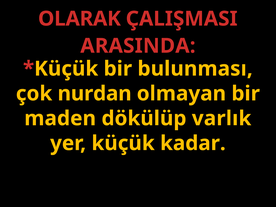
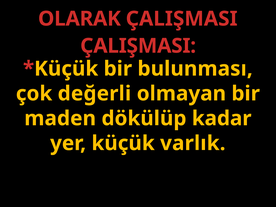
ARASINDA at (138, 46): ARASINDA -> ÇALIŞMASI
nurdan: nurdan -> değerli
varlık: varlık -> kadar
kadar: kadar -> varlık
